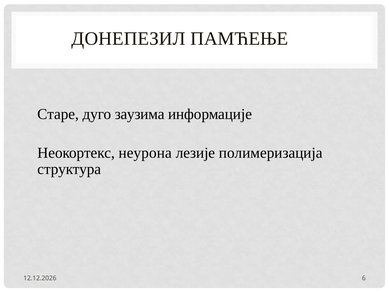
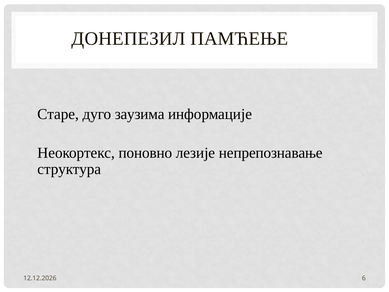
неурона: неурона -> поновно
полимеризација: полимеризација -> непрепознавање
